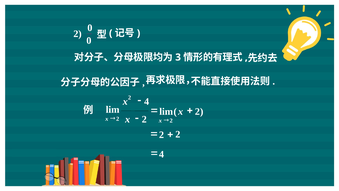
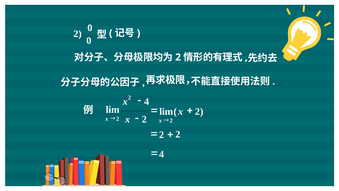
3 at (178, 57): 3 -> 2
